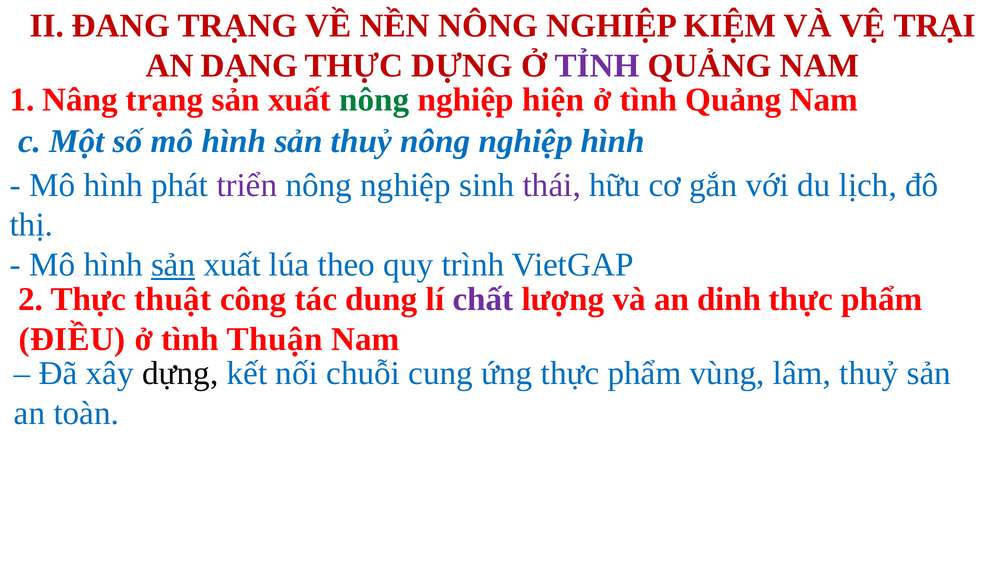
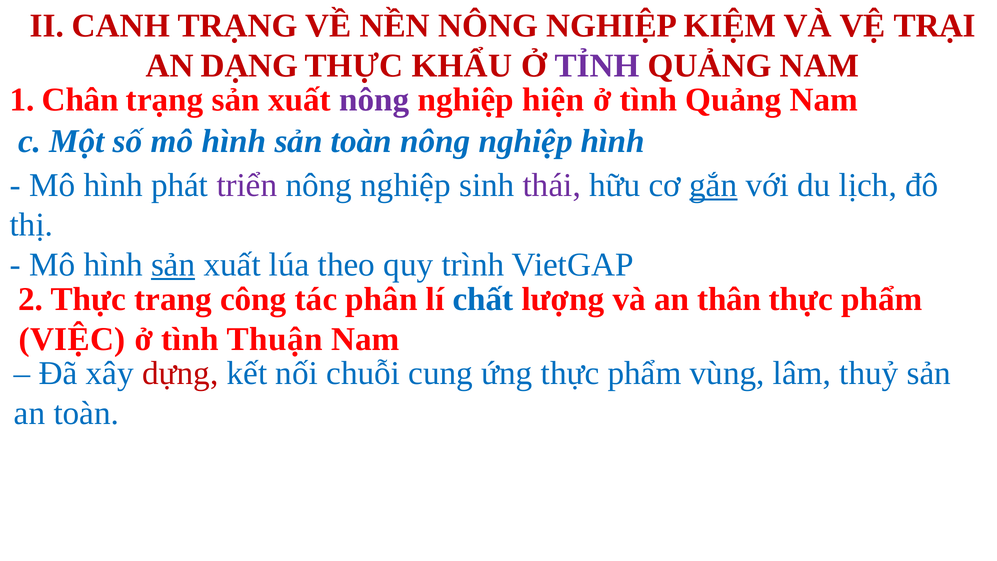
ĐANG: ĐANG -> CANH
THỰC DỰNG: DỰNG -> KHẨU
Nâng: Nâng -> Chân
nông at (374, 100) colour: green -> purple
sản thuỷ: thuỷ -> toàn
gắn underline: none -> present
thuật: thuật -> trang
dung: dung -> phân
chất colour: purple -> blue
dinh: dinh -> thân
ĐIỀU: ĐIỀU -> VIỆC
dựng at (180, 373) colour: black -> red
